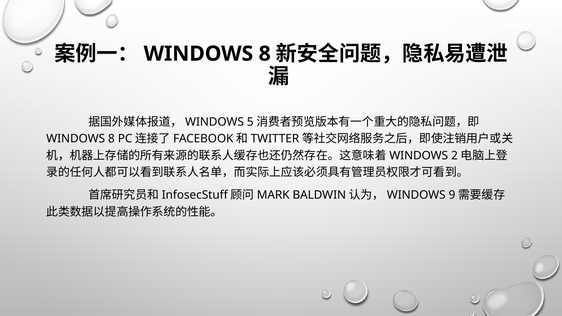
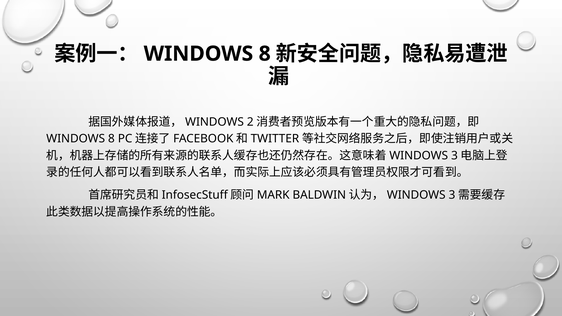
5: 5 -> 2
2 at (454, 156): 2 -> 3
9 at (452, 195): 9 -> 3
